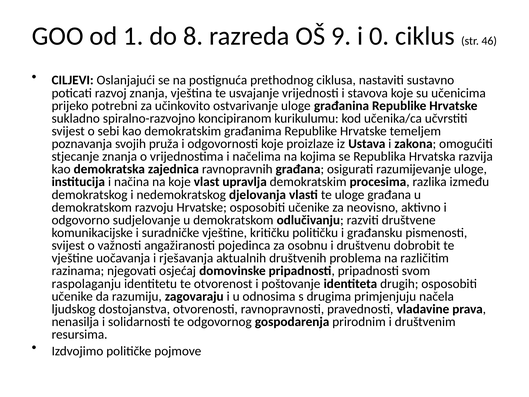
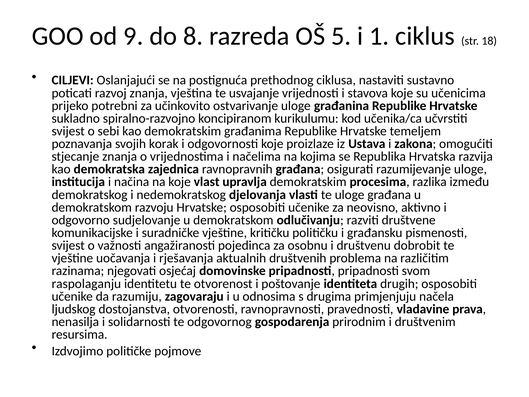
1: 1 -> 9
9: 9 -> 5
0: 0 -> 1
46: 46 -> 18
pruža: pruža -> korak
